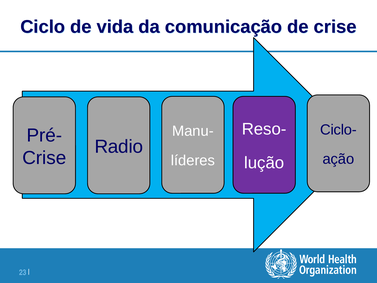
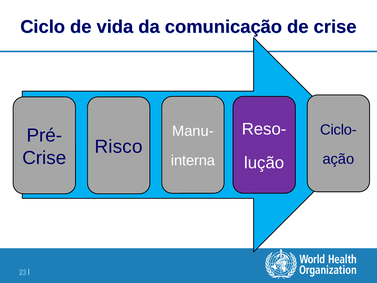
Radio: Radio -> Risco
líderes: líderes -> interna
